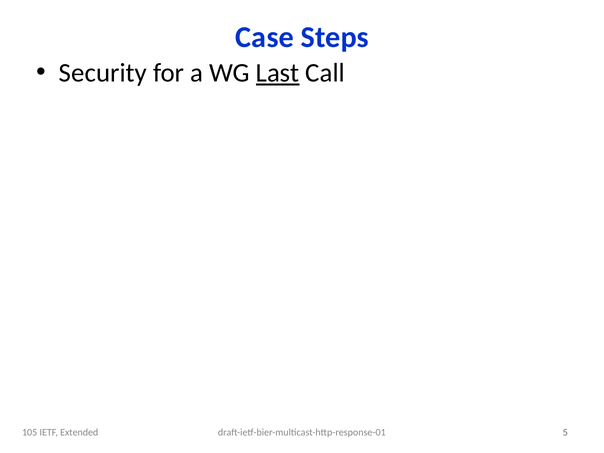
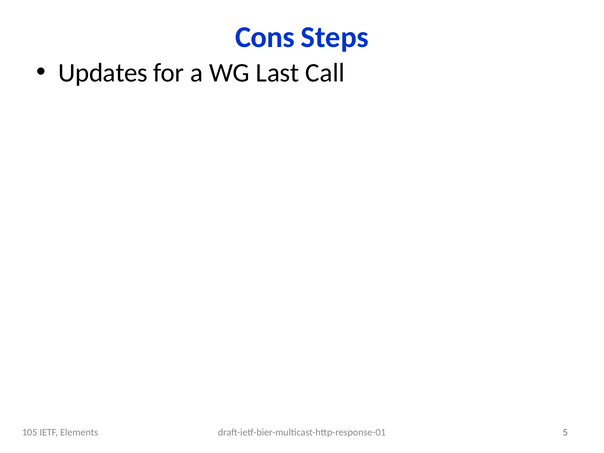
Case: Case -> Cons
Security: Security -> Updates
Last underline: present -> none
Extended: Extended -> Elements
